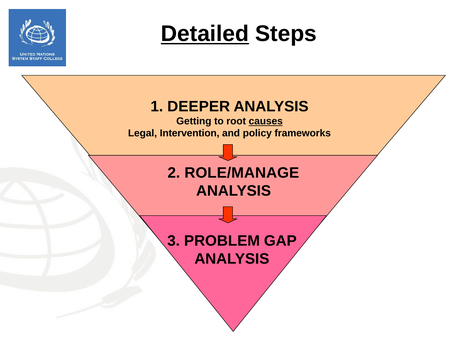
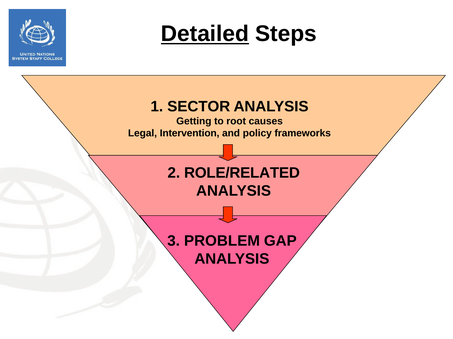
DEEPER: DEEPER -> SECTOR
causes underline: present -> none
ROLE/MANAGE: ROLE/MANAGE -> ROLE/RELATED
